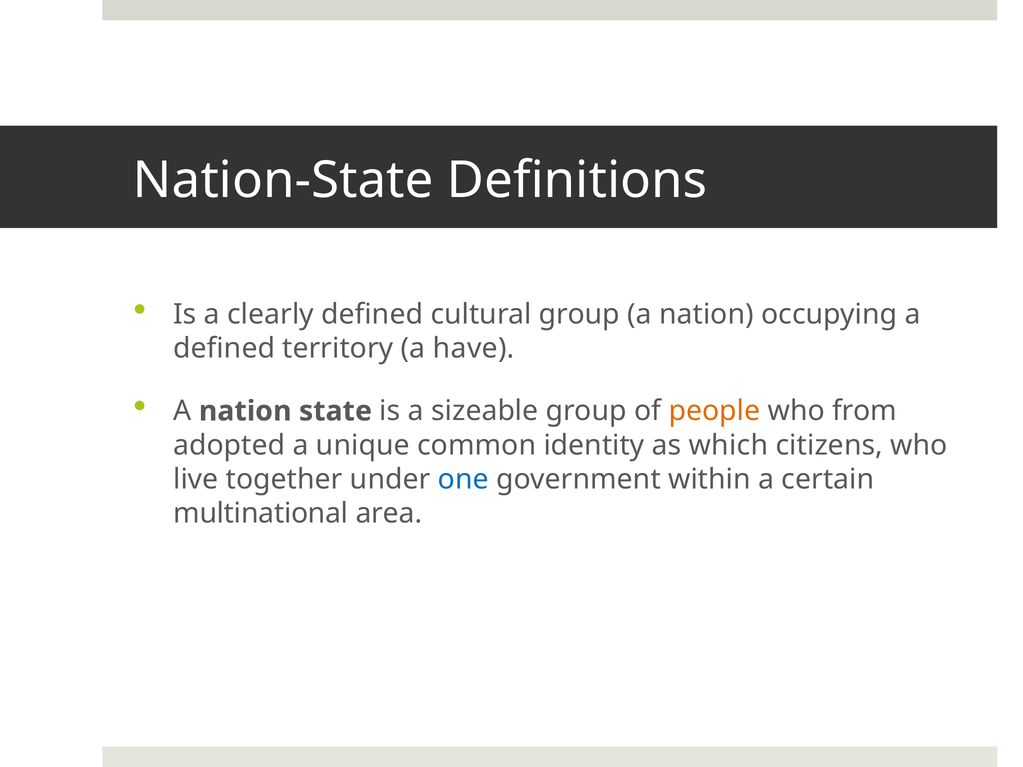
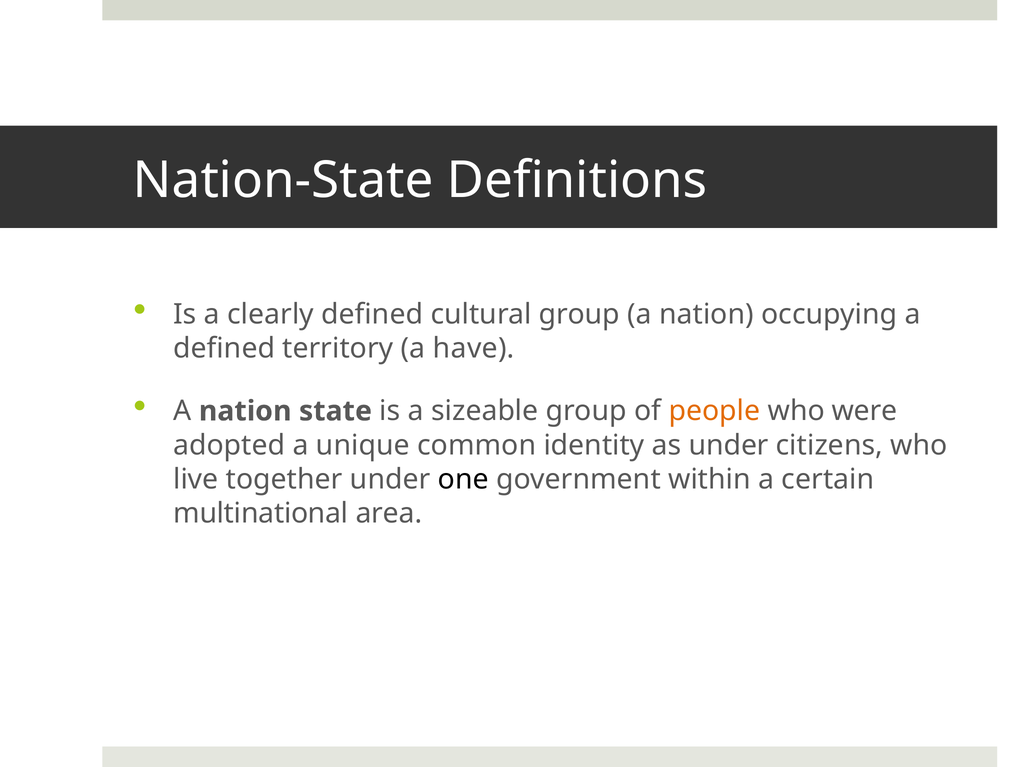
from: from -> were
as which: which -> under
one colour: blue -> black
